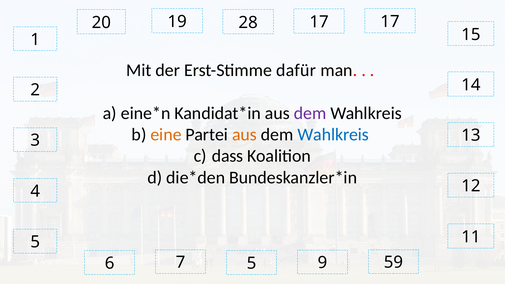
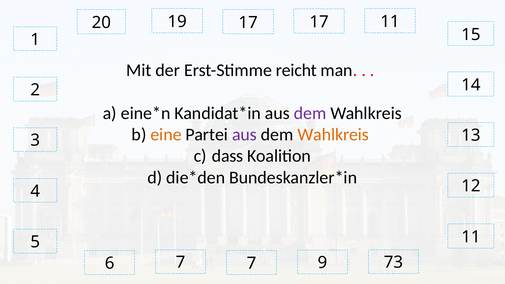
19 28: 28 -> 17
17 17: 17 -> 11
dafür: dafür -> reicht
aus at (244, 135) colour: orange -> purple
Wahlkreis at (333, 135) colour: blue -> orange
7 5: 5 -> 7
59: 59 -> 73
